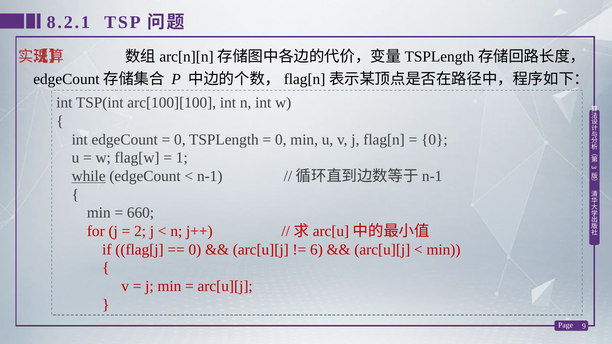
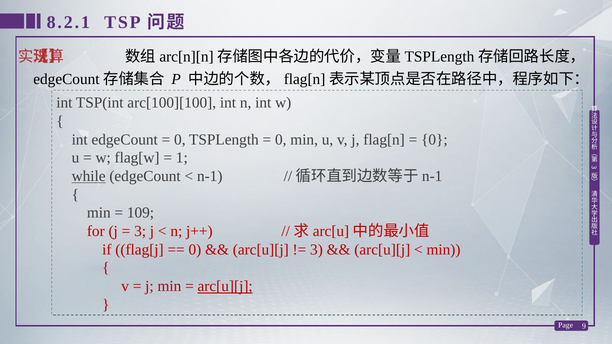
660: 660 -> 109
2 at (140, 231): 2 -> 3
6 at (316, 250): 6 -> 3
arc[u][j at (225, 286) underline: none -> present
